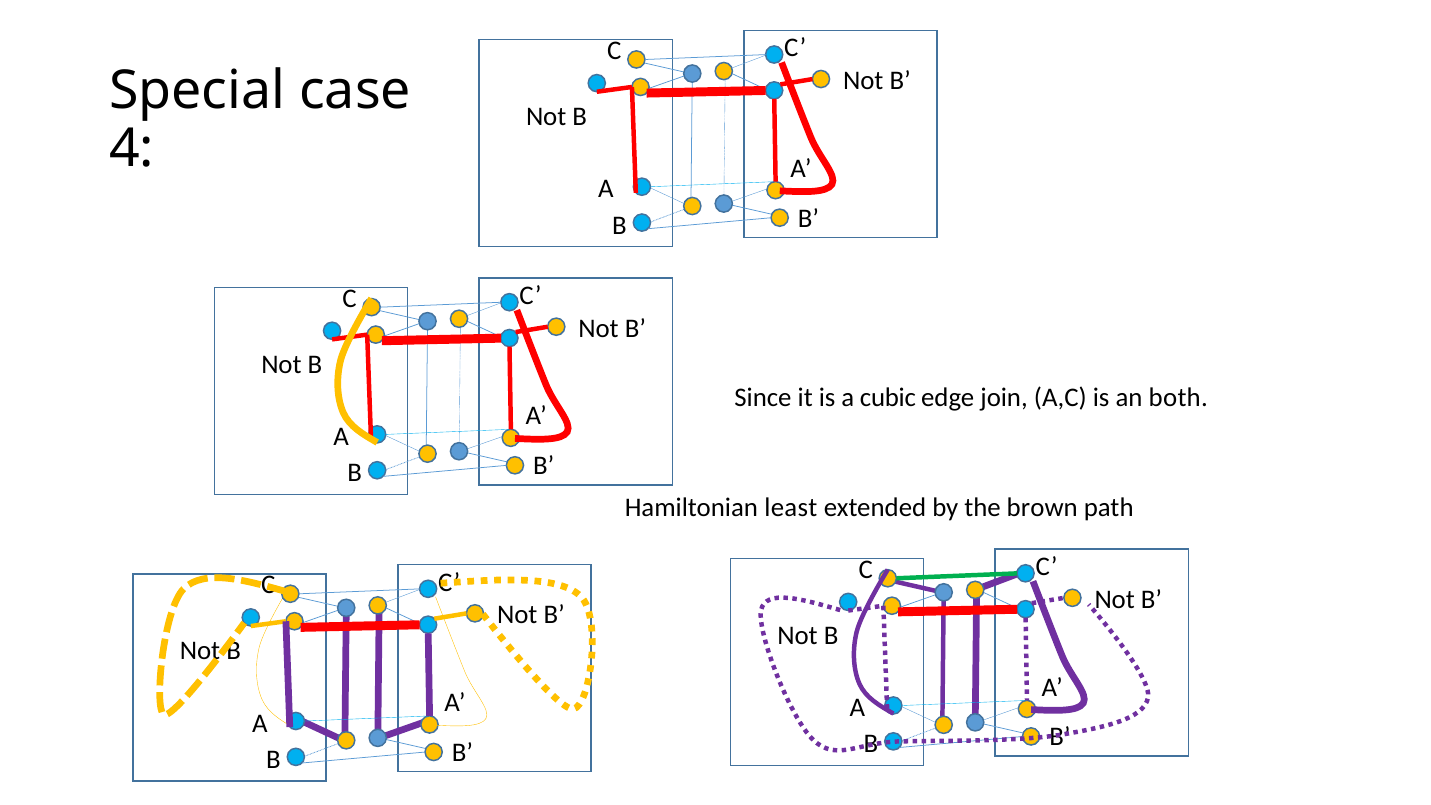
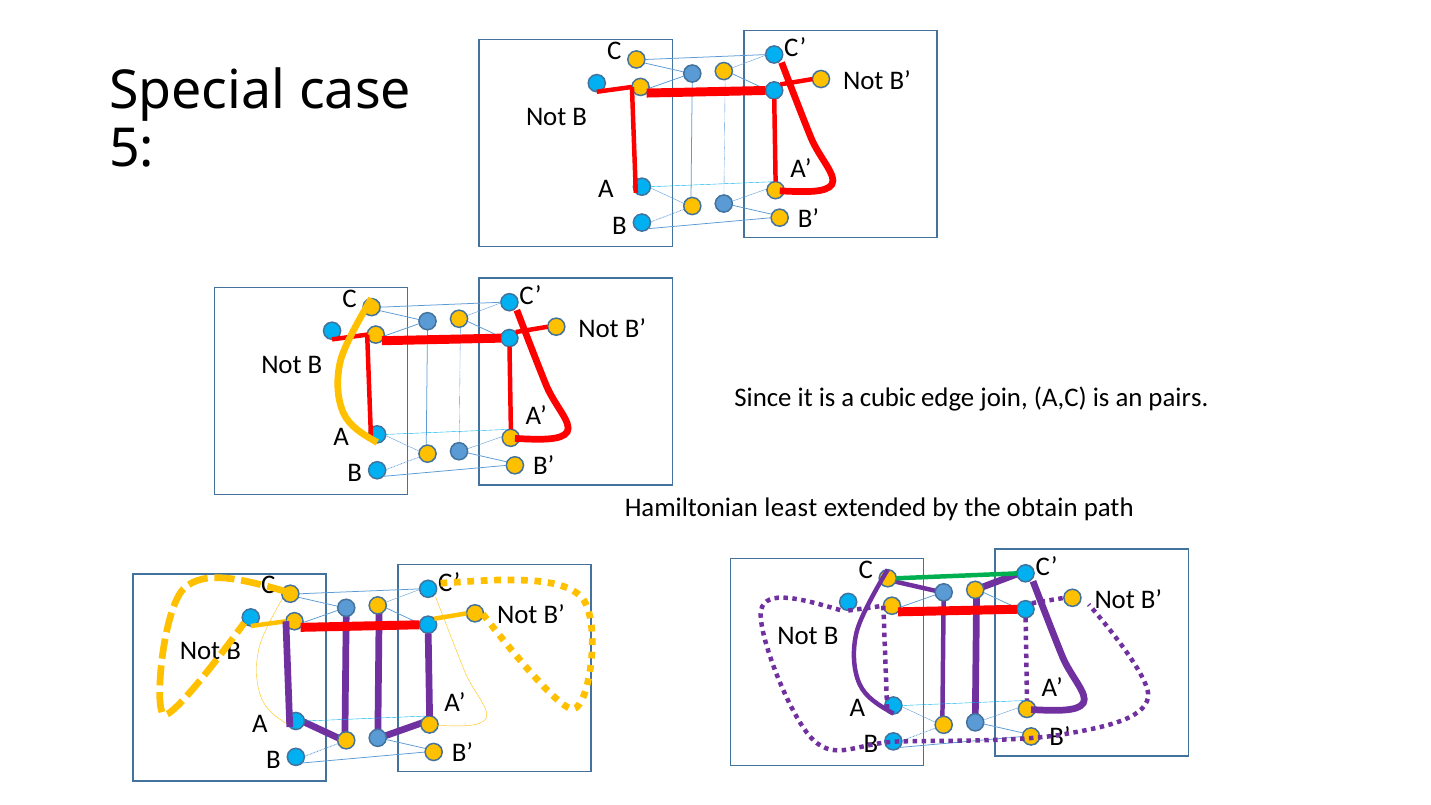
4: 4 -> 5
both: both -> pairs
brown: brown -> obtain
